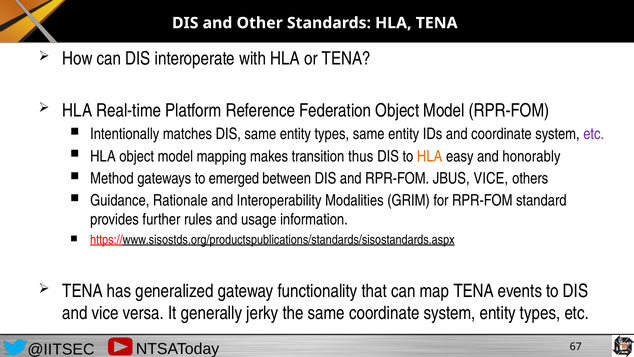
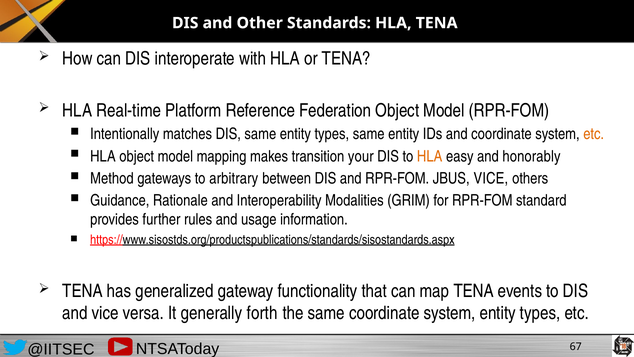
etc at (594, 134) colour: purple -> orange
thus: thus -> your
emerged: emerged -> arbitrary
jerky: jerky -> forth
